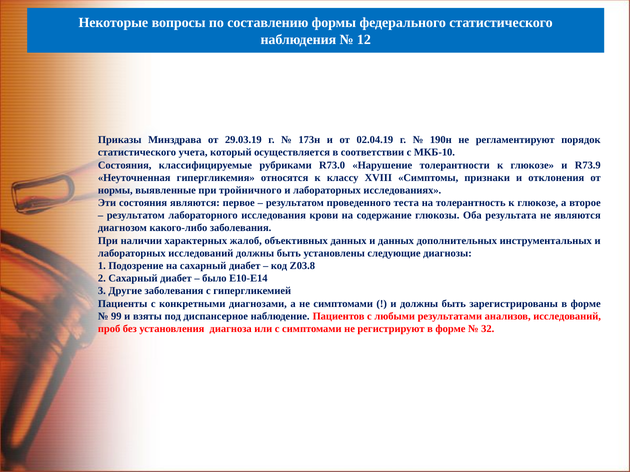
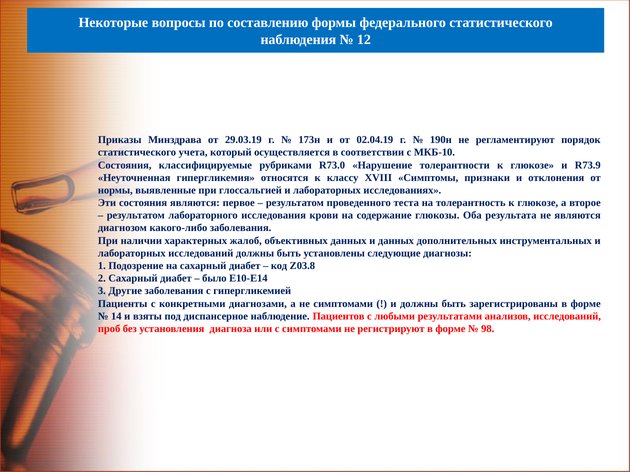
тройничного: тройничного -> глоссальгией
99: 99 -> 14
32: 32 -> 98
